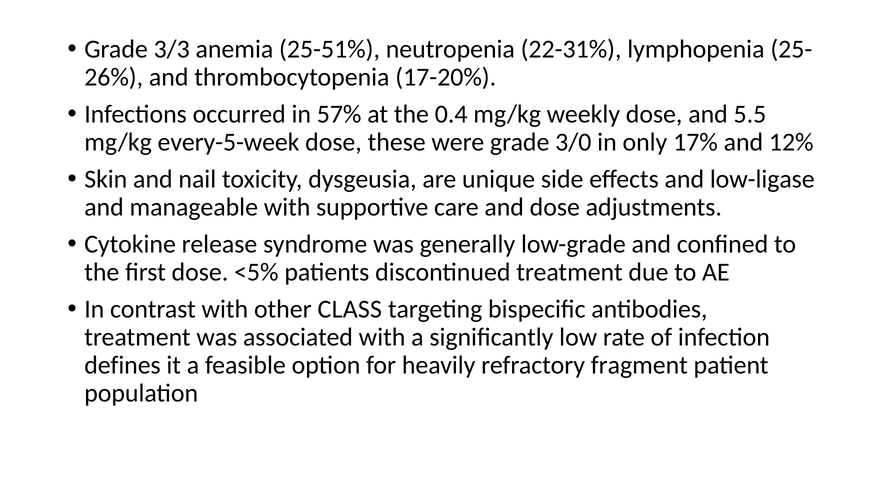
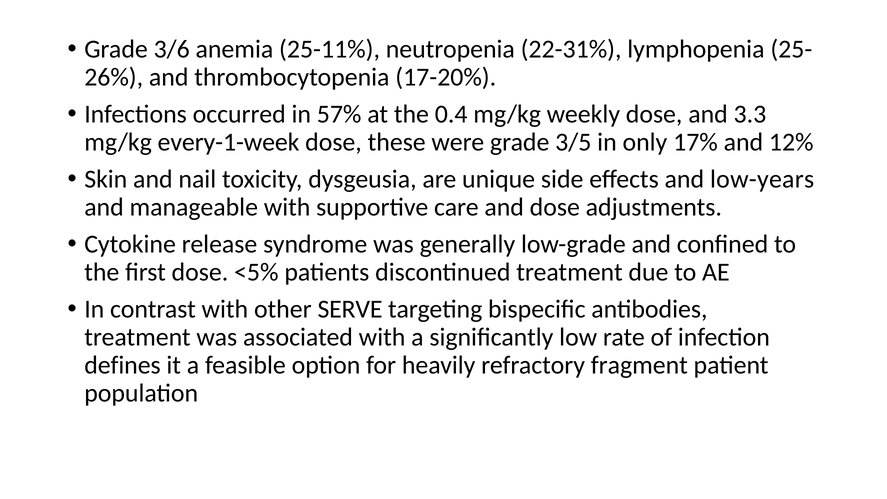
3/3: 3/3 -> 3/6
25-51%: 25-51% -> 25-11%
5.5: 5.5 -> 3.3
every-5-week: every-5-week -> every-1-week
3/0: 3/0 -> 3/5
low-ligase: low-ligase -> low-years
CLASS: CLASS -> SERVE
